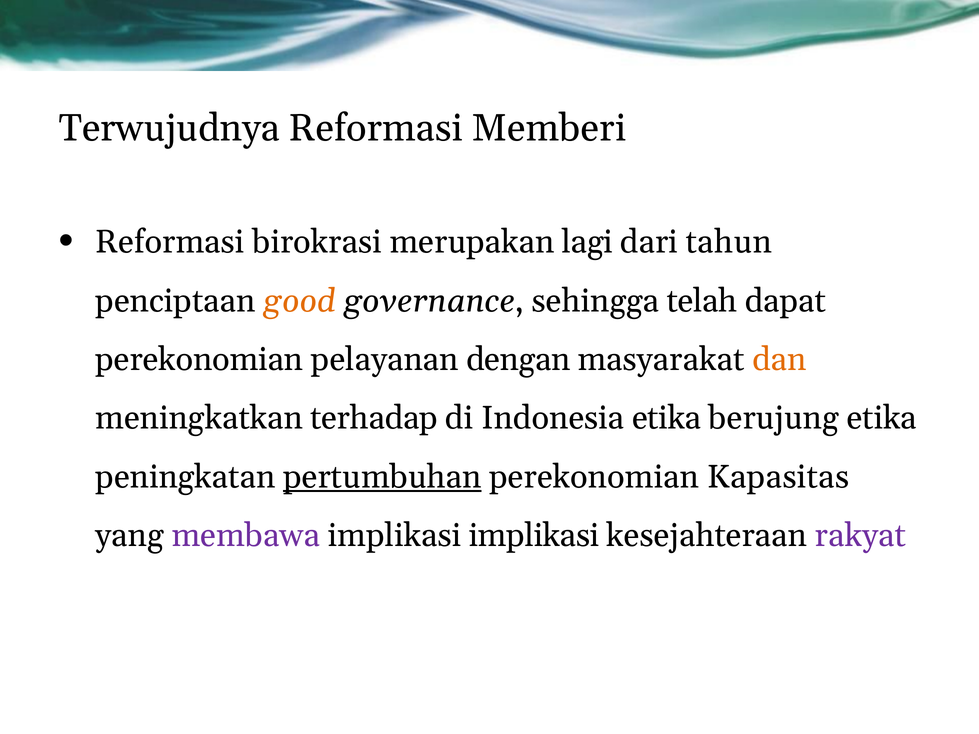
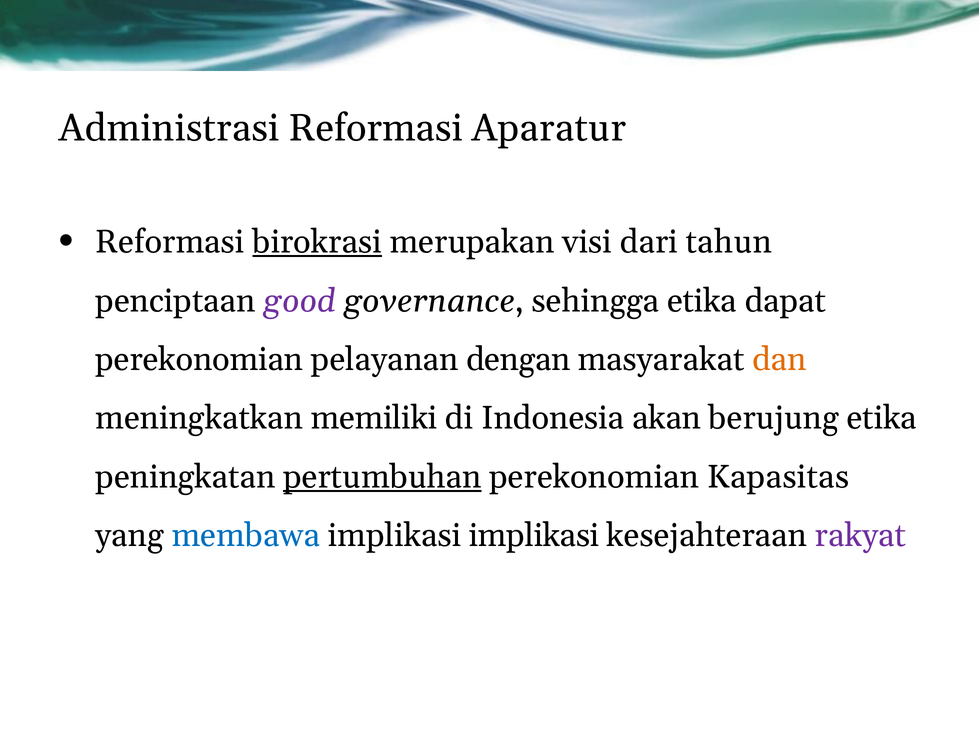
Terwujudnya: Terwujudnya -> Administrasi
Memberi: Memberi -> Aparatur
birokrasi underline: none -> present
lagi: lagi -> visi
good colour: orange -> purple
sehingga telah: telah -> etika
terhadap: terhadap -> memiliki
Indonesia etika: etika -> akan
membawa colour: purple -> blue
